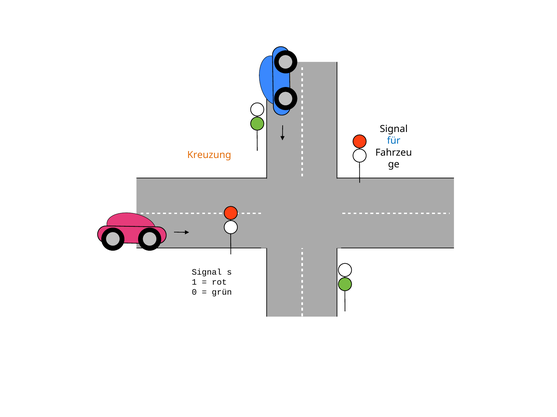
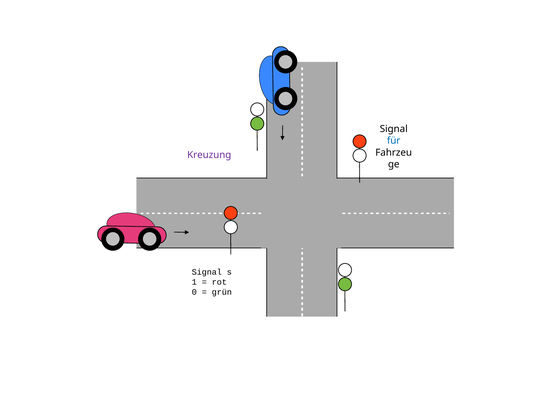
Kreuzung colour: orange -> purple
